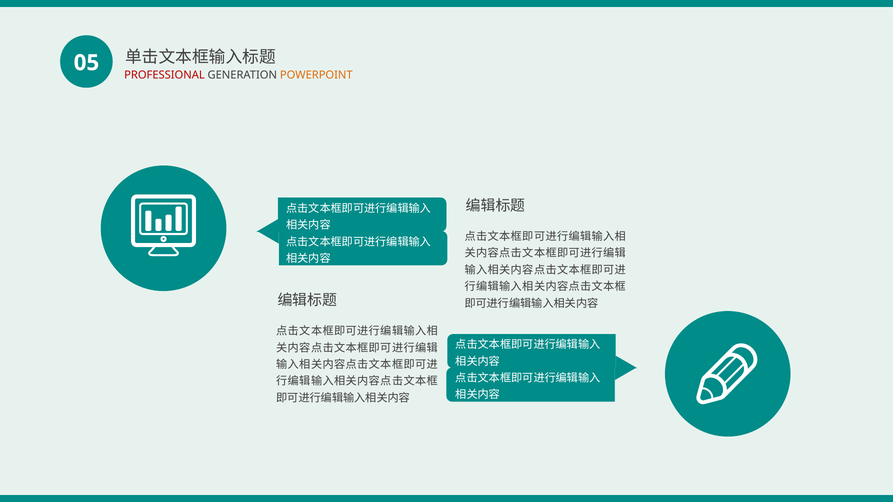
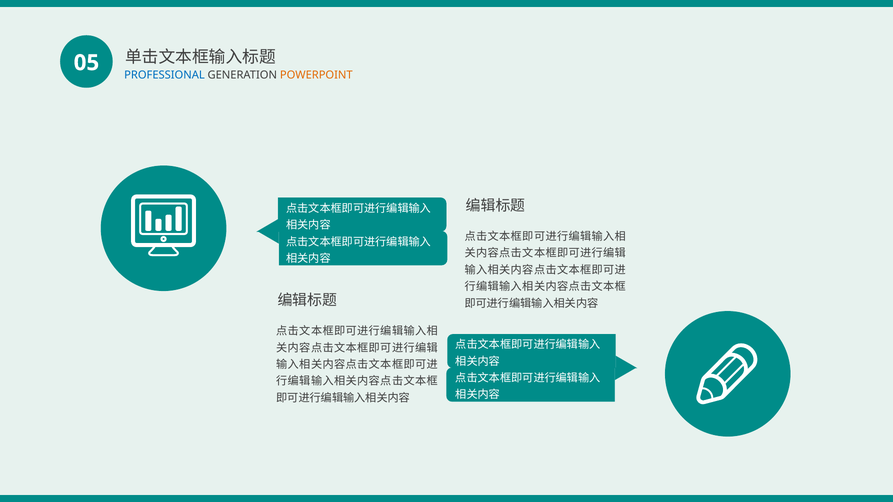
PROFESSIONAL colour: red -> blue
